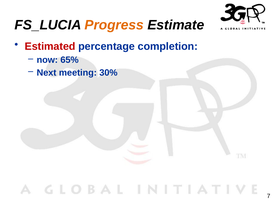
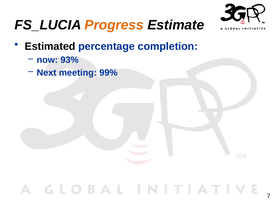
Estimated colour: red -> black
65%: 65% -> 93%
30%: 30% -> 99%
